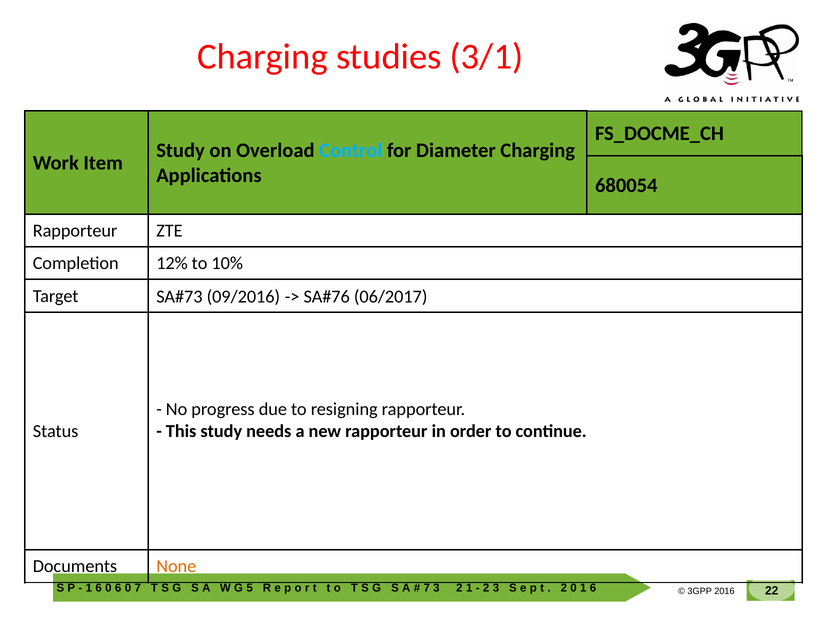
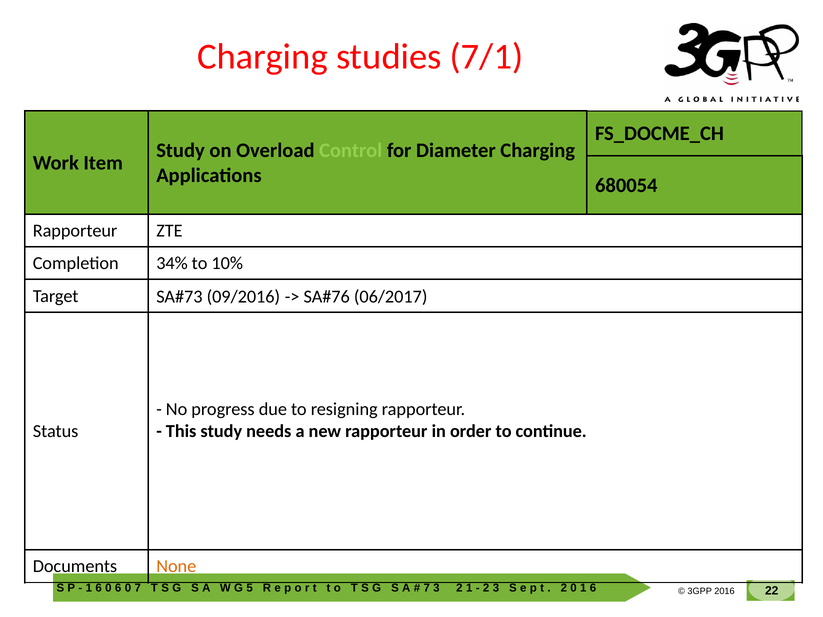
3/1: 3/1 -> 7/1
Control colour: light blue -> light green
12%: 12% -> 34%
